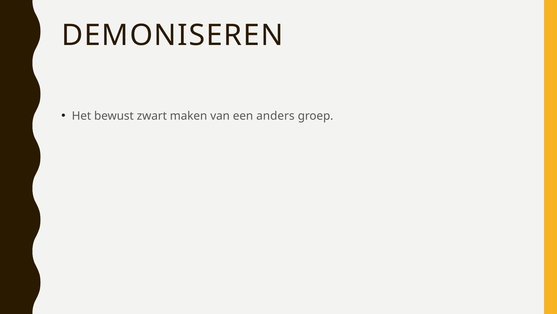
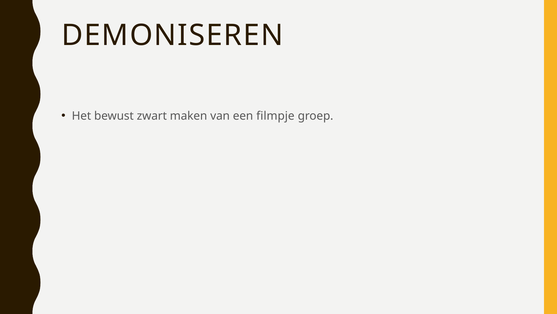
anders: anders -> filmpje
